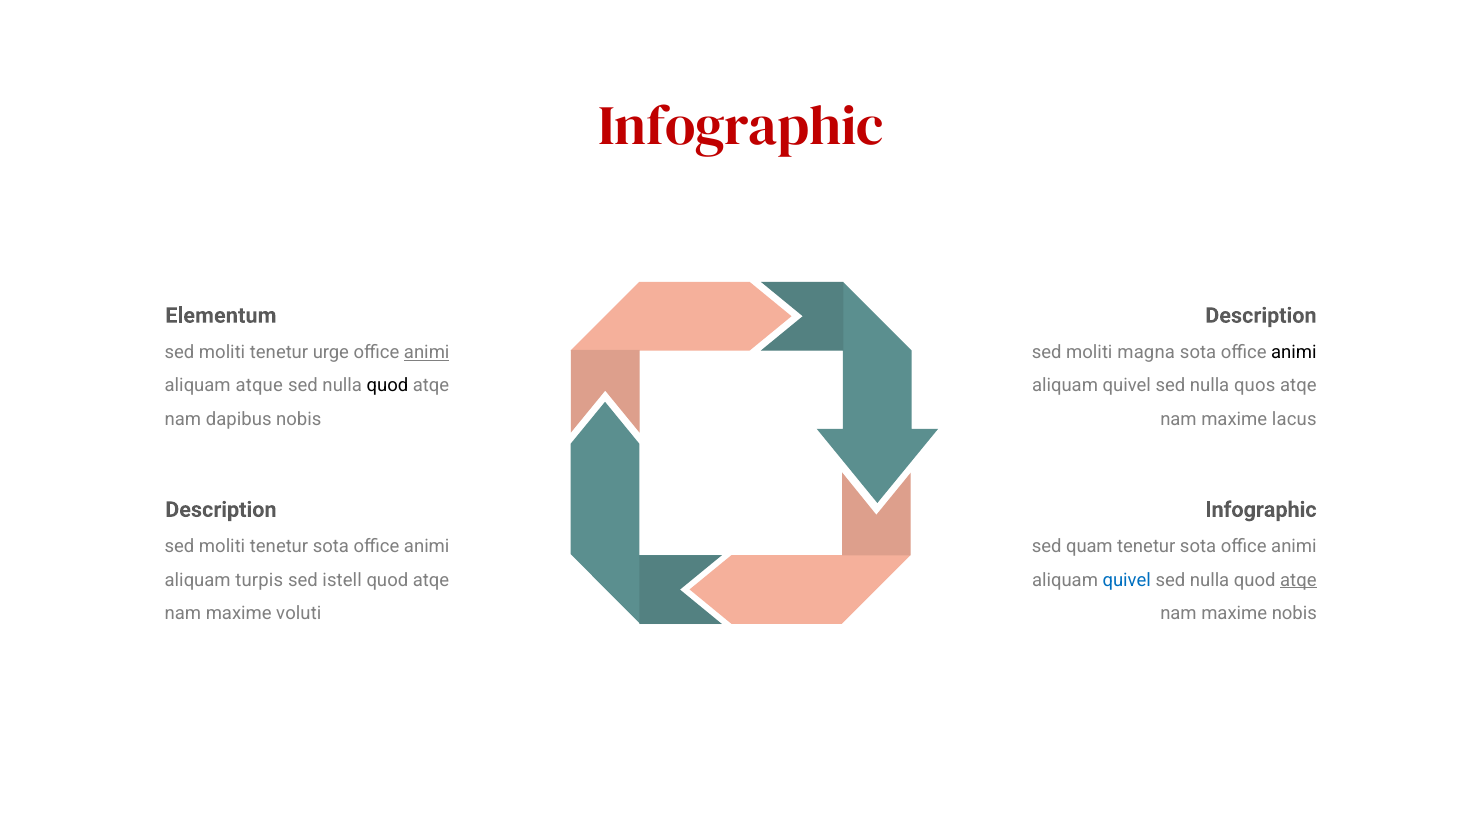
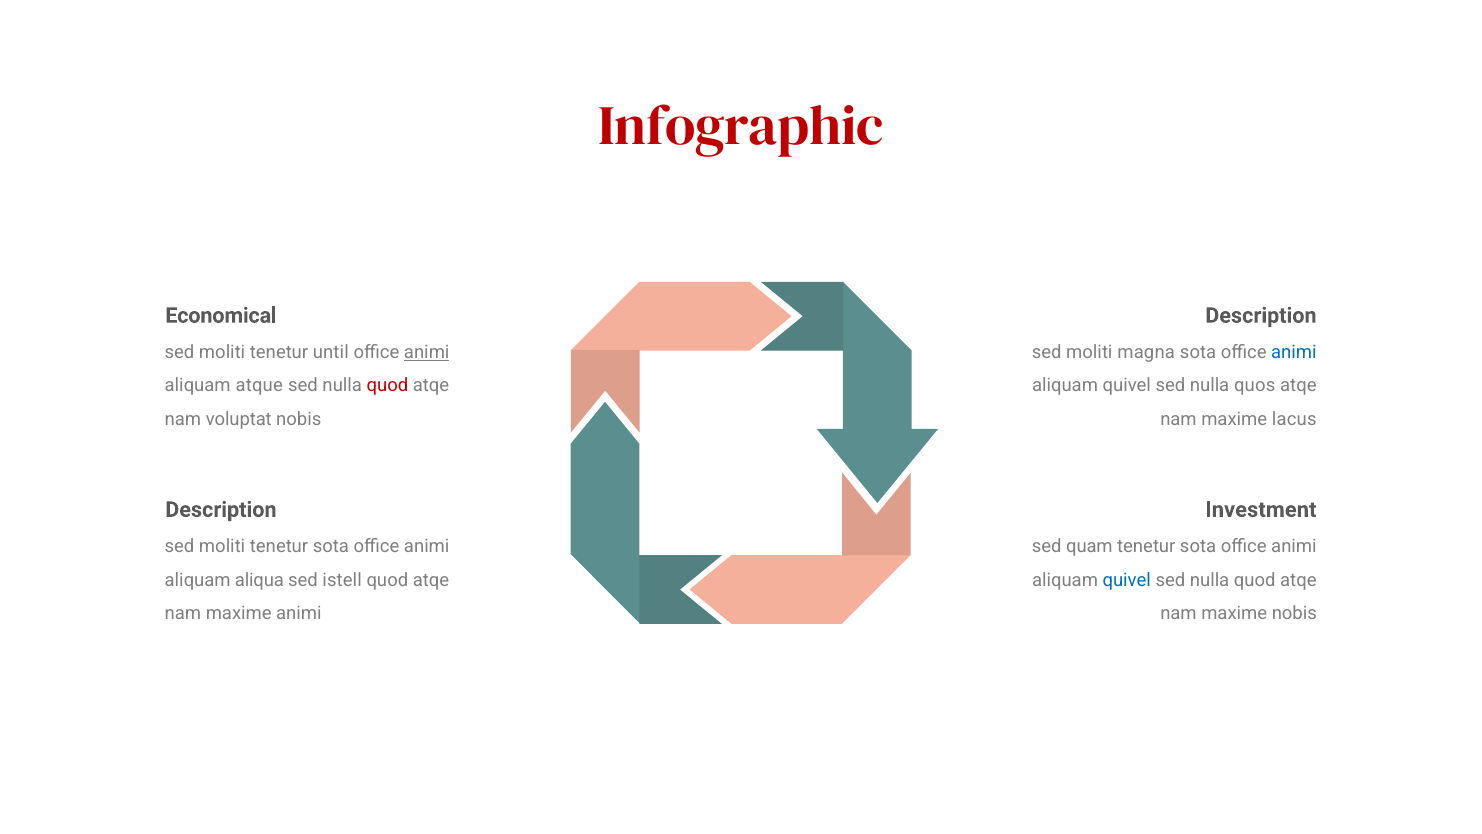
Elementum: Elementum -> Economical
urge: urge -> until
animi at (1294, 352) colour: black -> blue
quod at (387, 386) colour: black -> red
dapibus: dapibus -> voluptat
Infographic at (1261, 509): Infographic -> Investment
turpis: turpis -> aliqua
atqe at (1298, 580) underline: present -> none
maxime voluti: voluti -> animi
